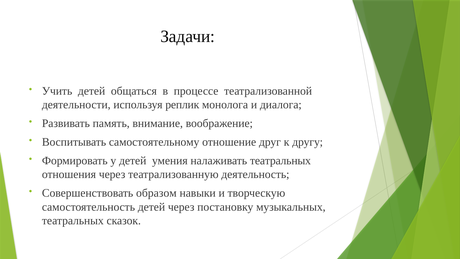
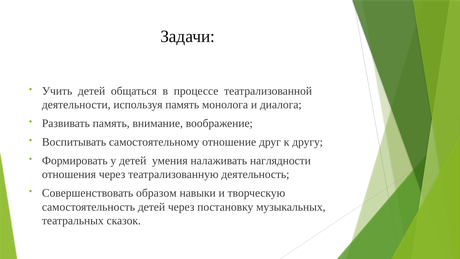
используя реплик: реплик -> память
налаживать театральных: театральных -> наглядности
